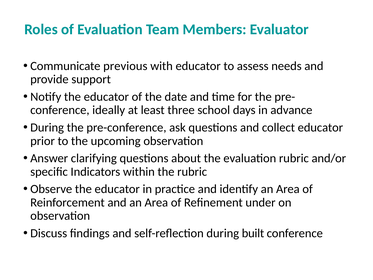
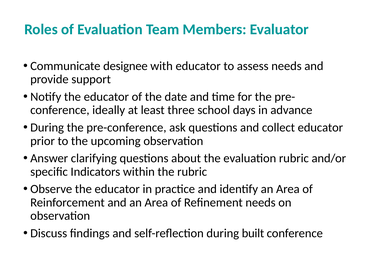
previous: previous -> designee
Refinement under: under -> needs
